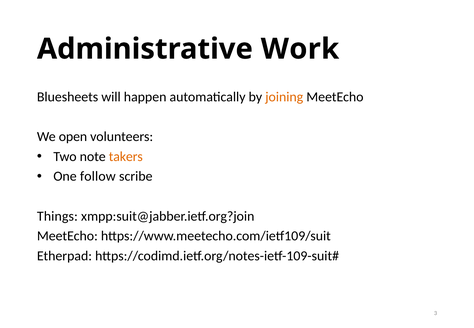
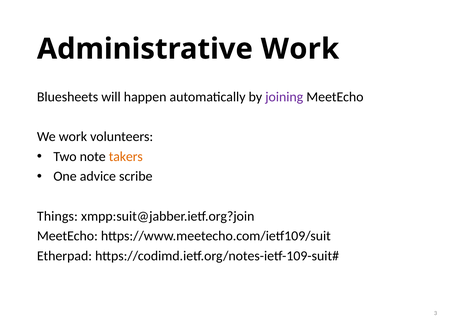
joining colour: orange -> purple
We open: open -> work
follow: follow -> advice
